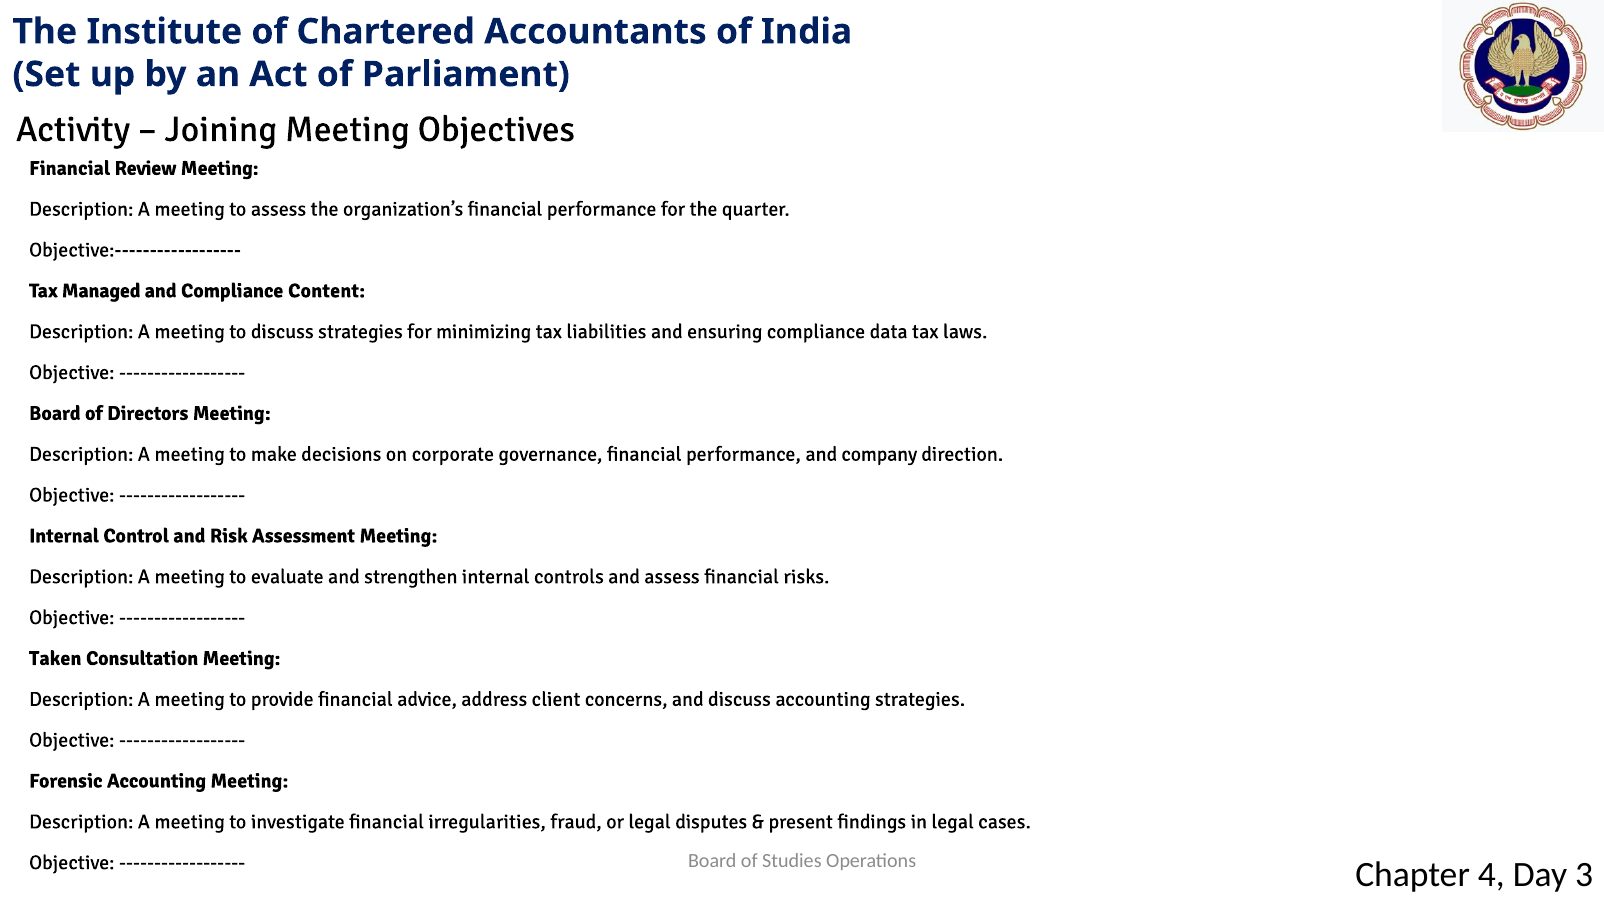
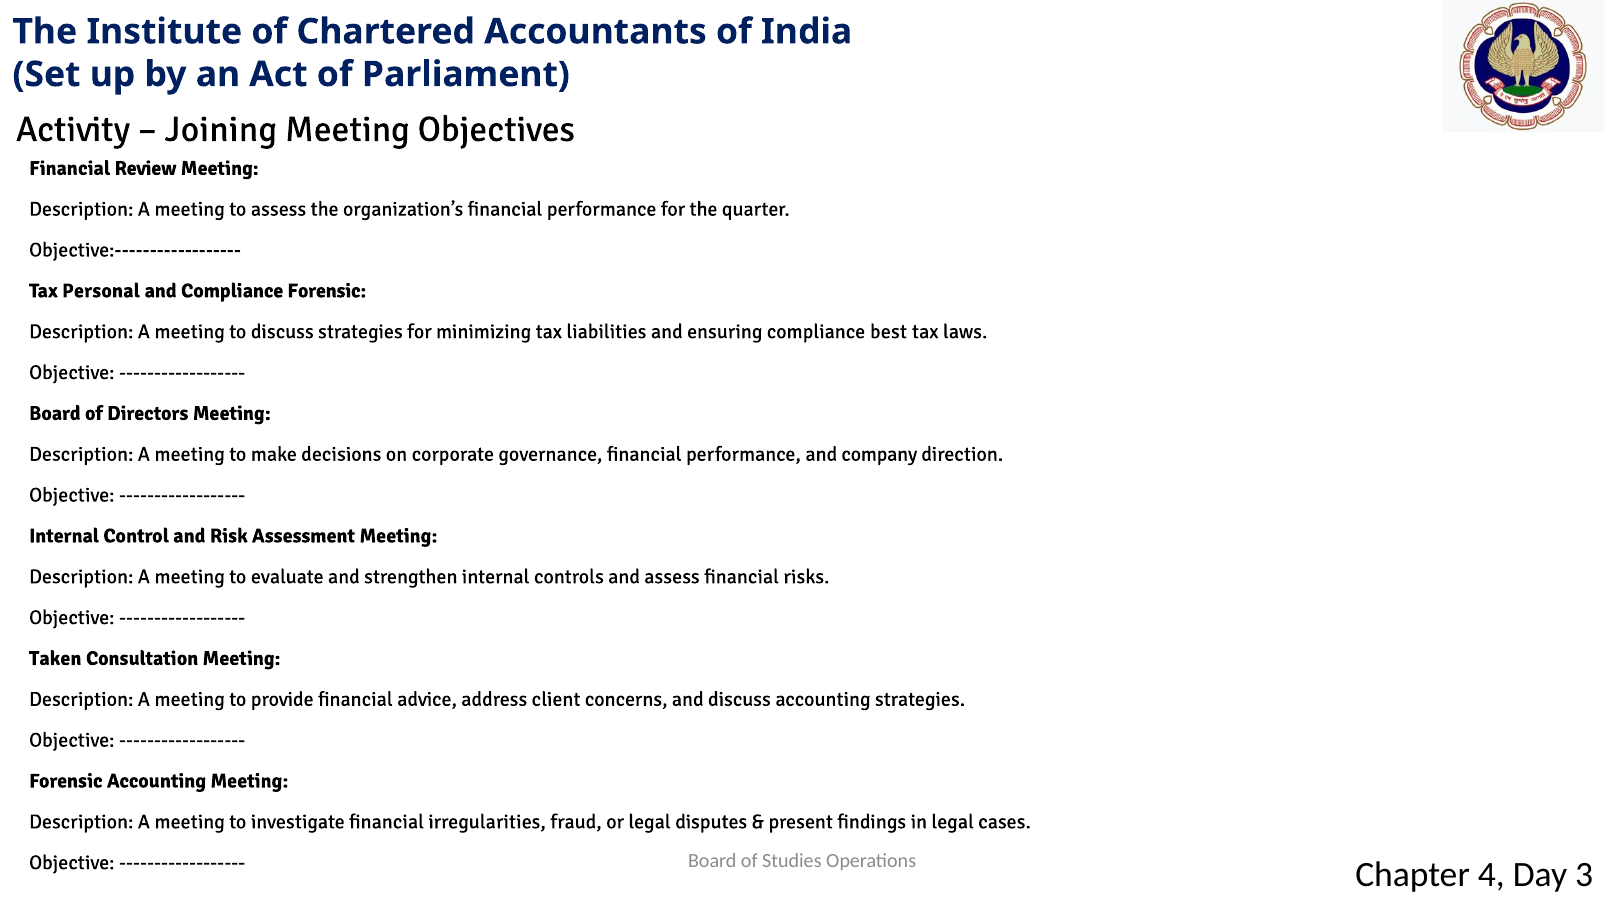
Managed: Managed -> Personal
Compliance Content: Content -> Forensic
data: data -> best
